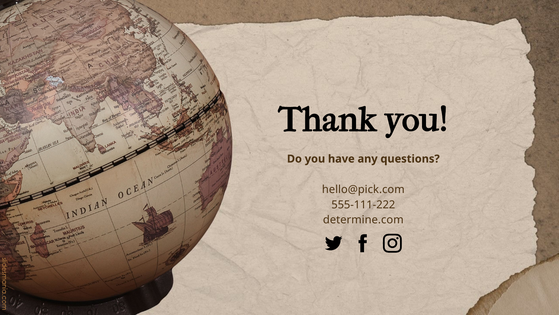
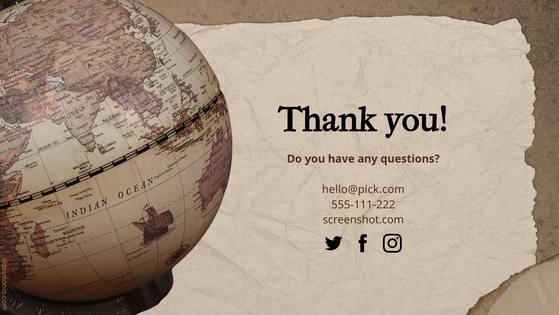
determine.com: determine.com -> screenshot.com
